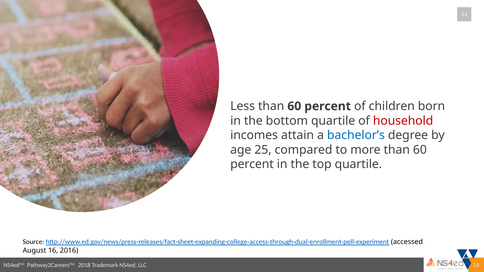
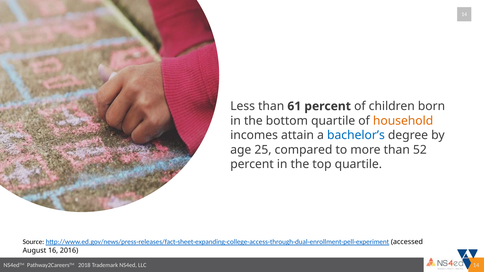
Less than 60: 60 -> 61
household colour: red -> orange
more than 60: 60 -> 52
